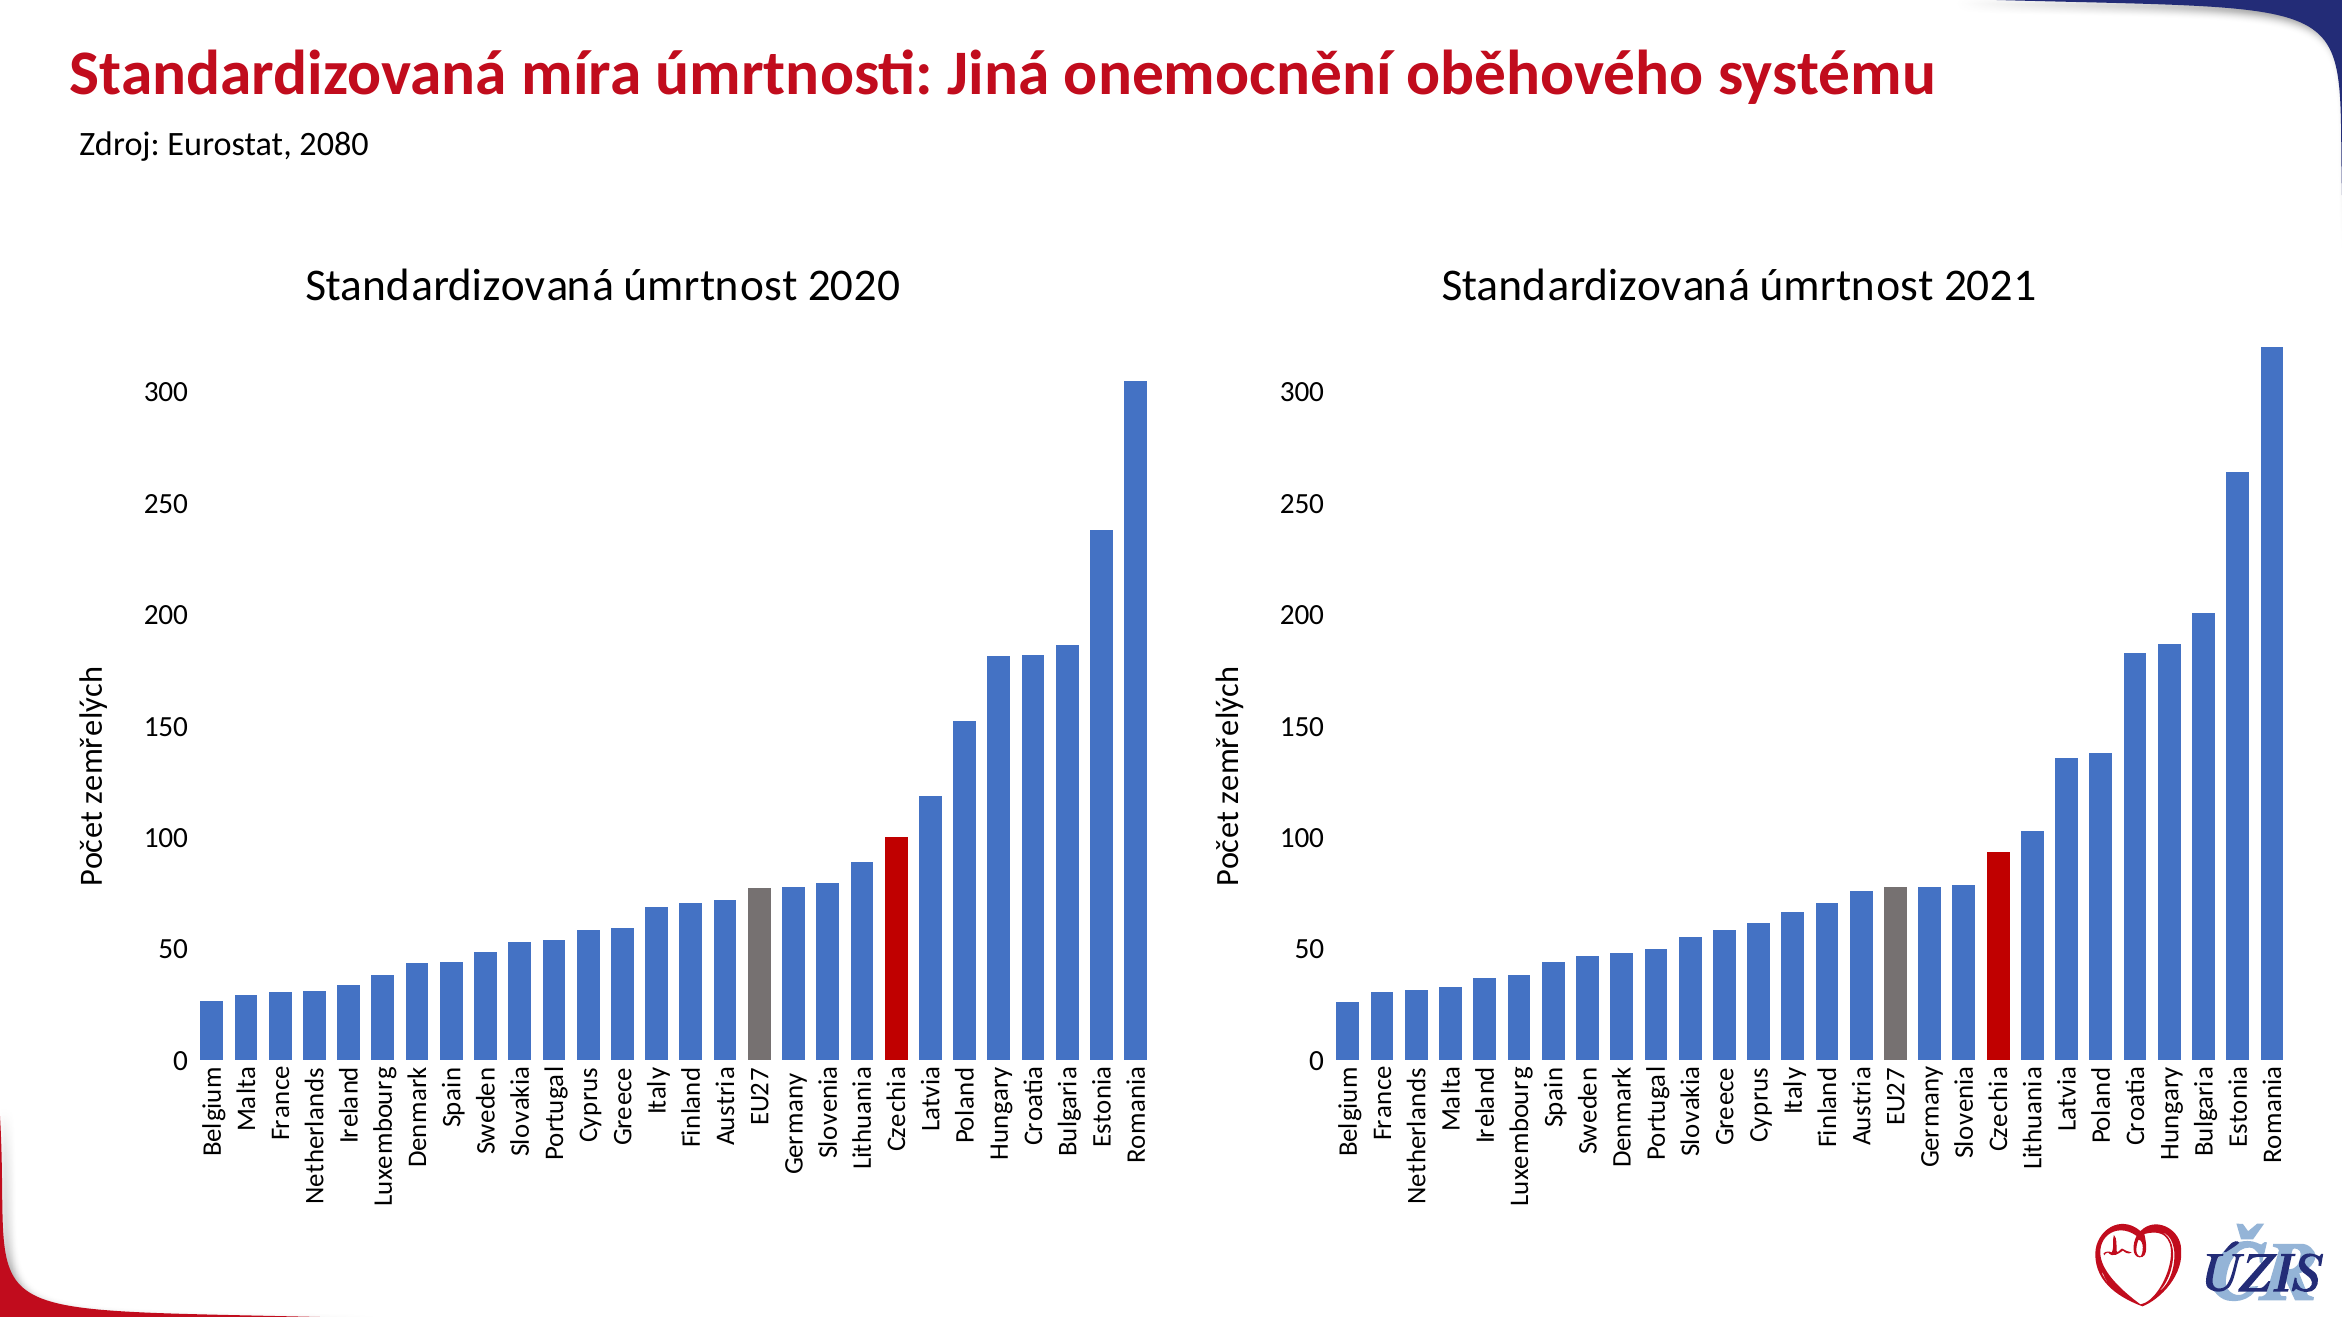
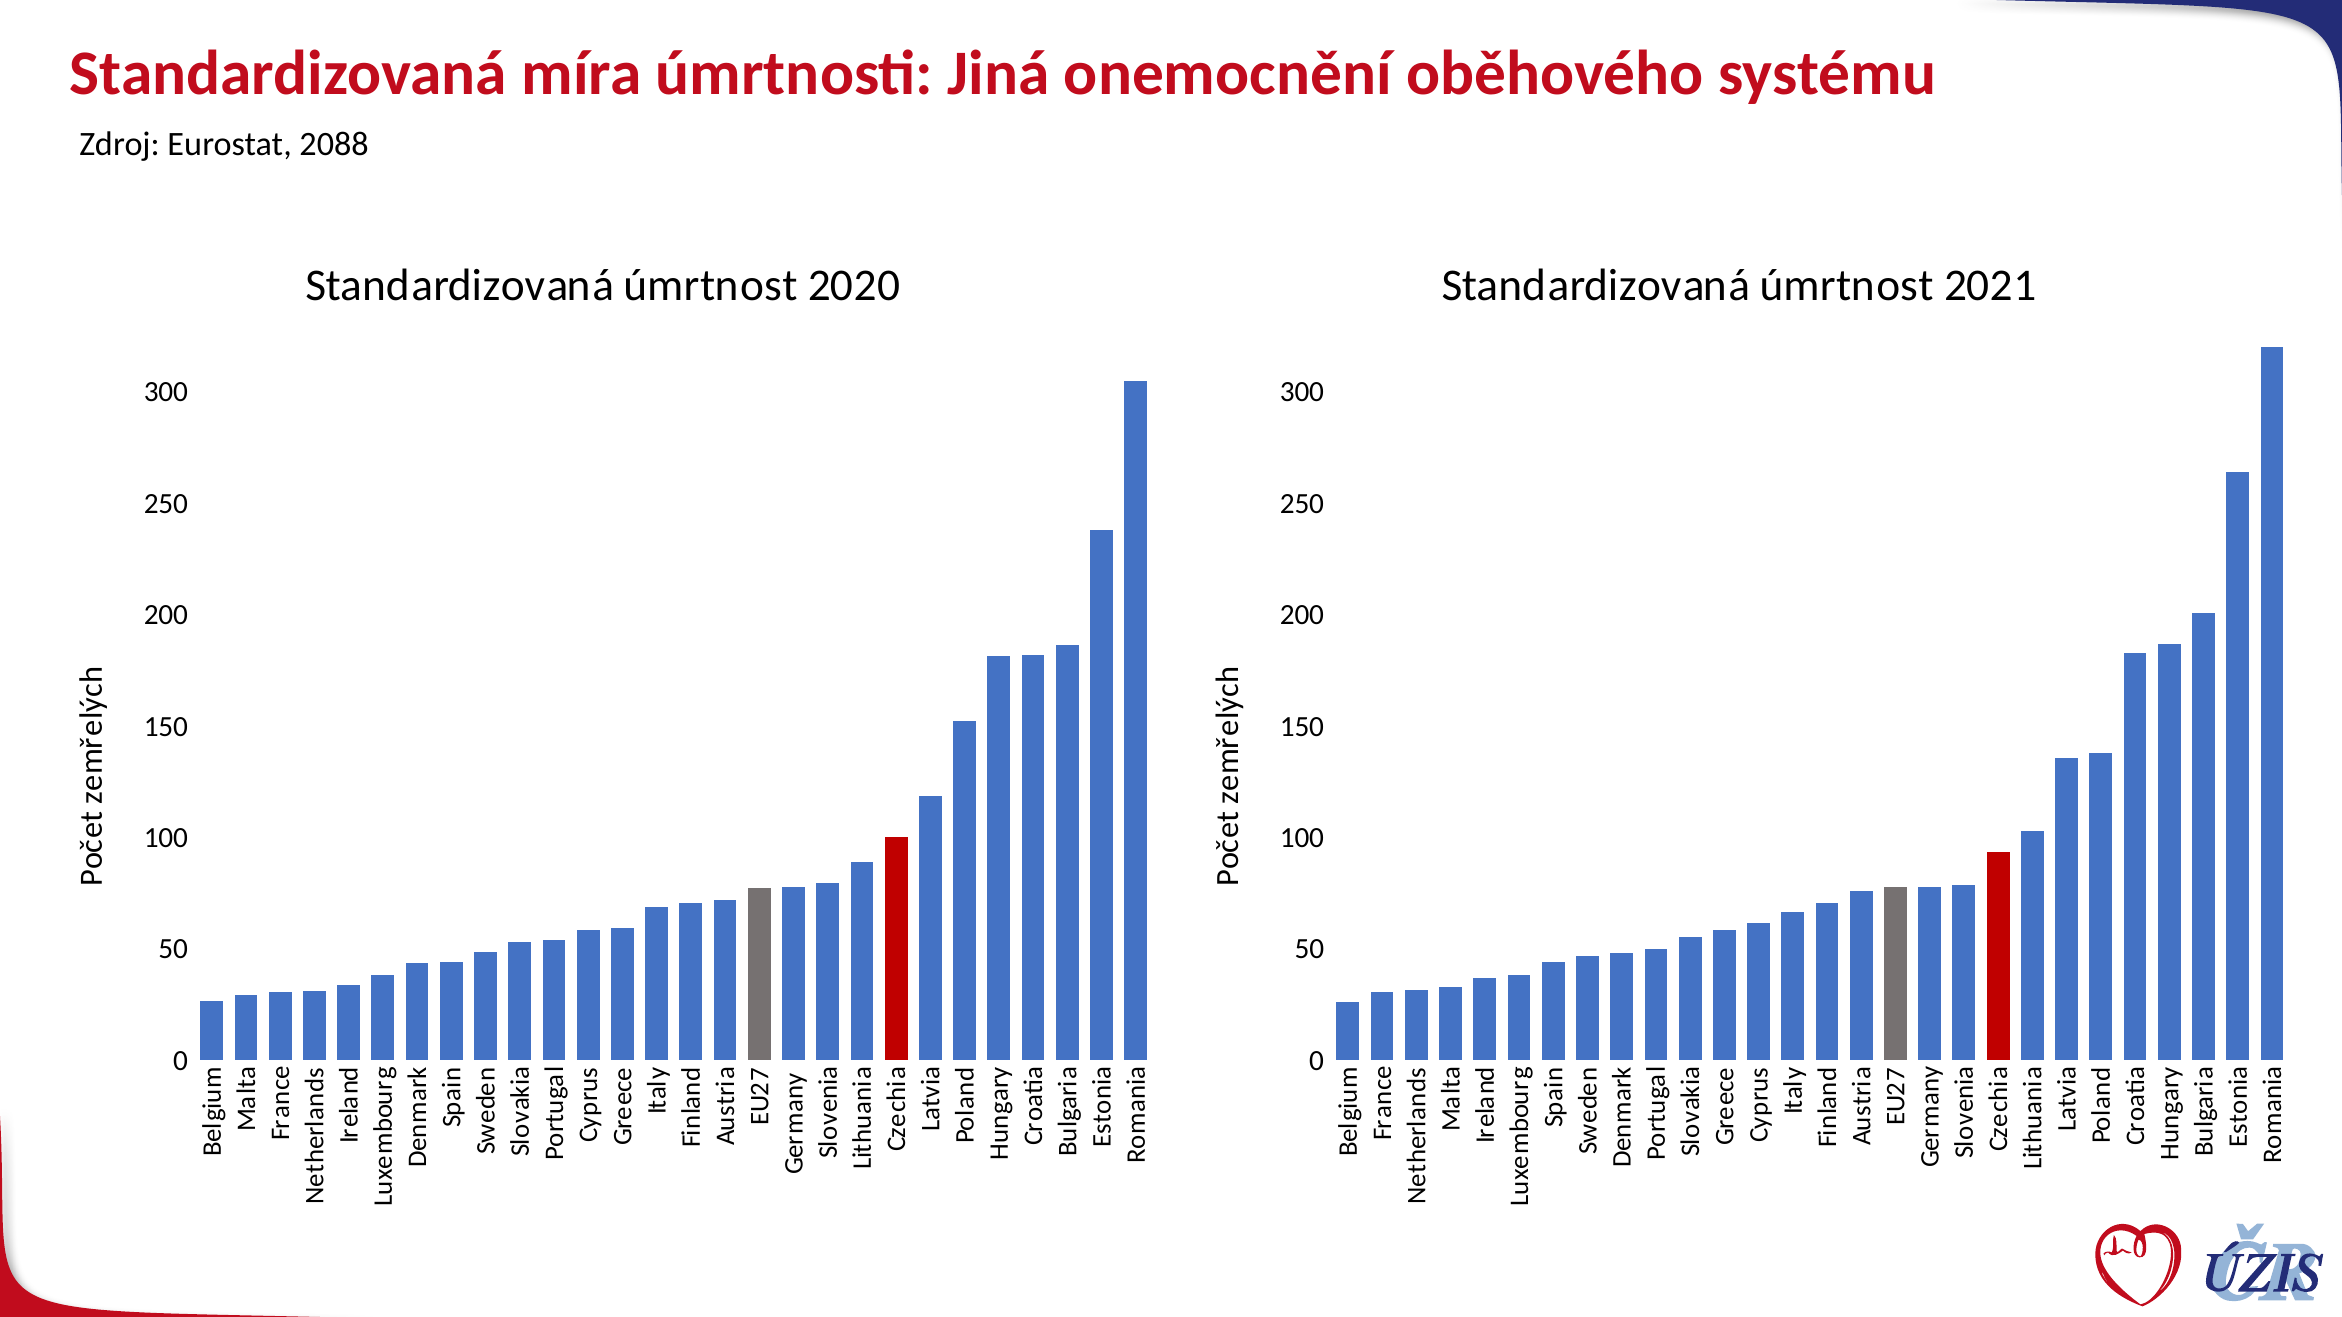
2080: 2080 -> 2088
